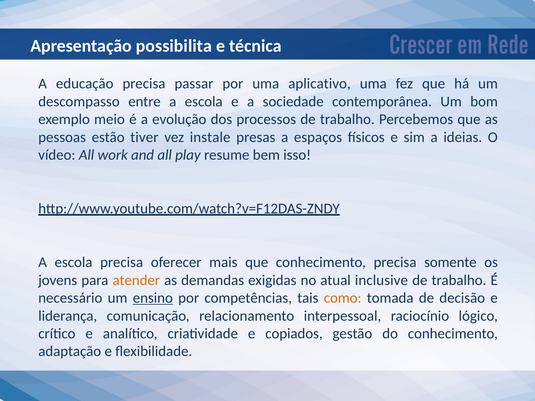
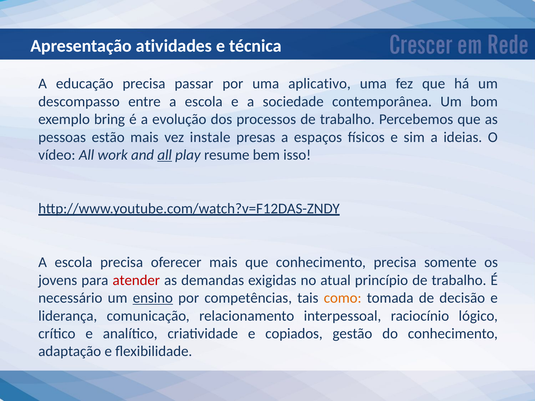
possibilita: possibilita -> atividades
meio: meio -> bring
estão tiver: tiver -> mais
all at (165, 155) underline: none -> present
atender colour: orange -> red
inclusive: inclusive -> princípio
